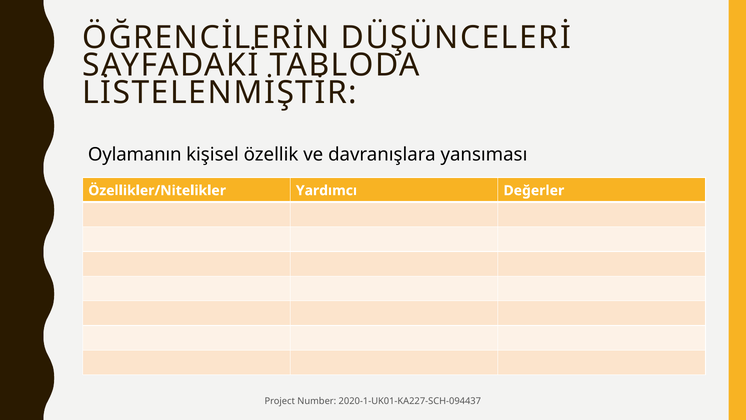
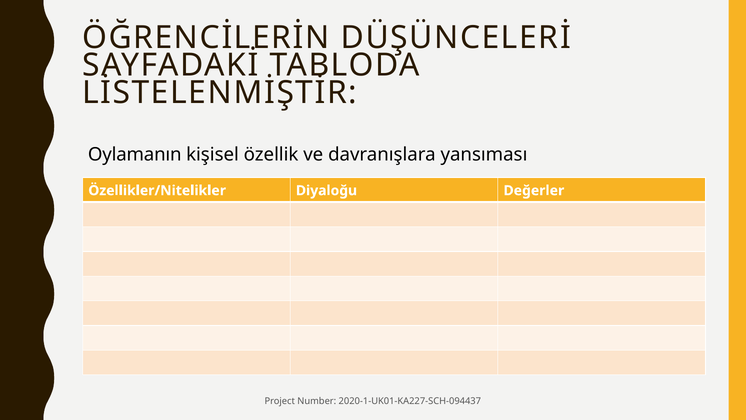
Yardımcı: Yardımcı -> Diyaloğu
